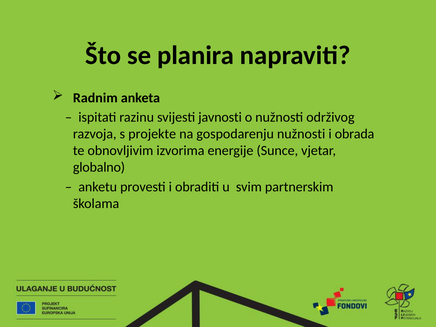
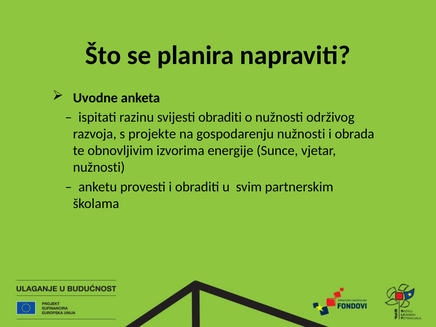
Radnim: Radnim -> Uvodne
svijesti javnosti: javnosti -> obraditi
globalno at (99, 167): globalno -> nužnosti
